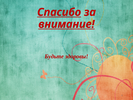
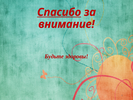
внимание underline: present -> none
